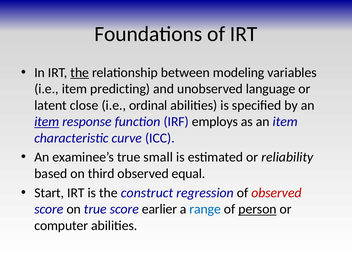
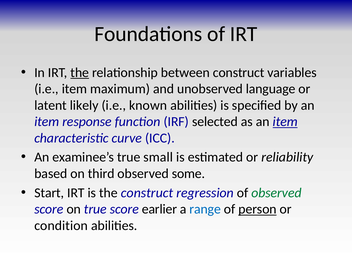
between modeling: modeling -> construct
predicting: predicting -> maximum
close: close -> likely
ordinal: ordinal -> known
item at (47, 122) underline: present -> none
employs: employs -> selected
item at (285, 122) underline: none -> present
equal: equal -> some
observed at (276, 193) colour: red -> green
computer: computer -> condition
